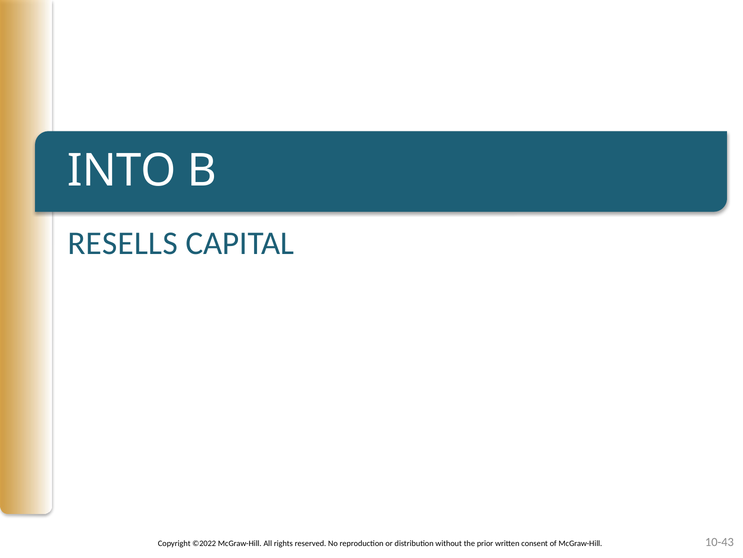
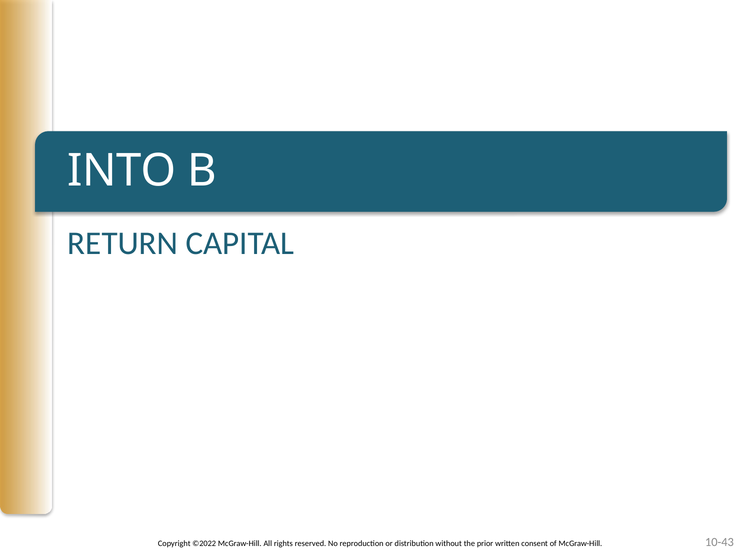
RESELLS: RESELLS -> RETURN
